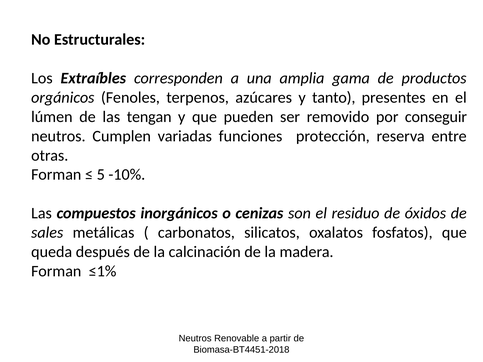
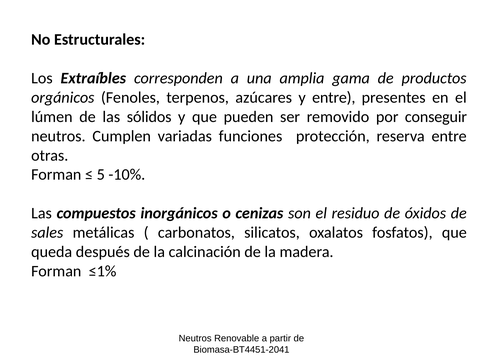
y tanto: tanto -> entre
tengan: tengan -> sólidos
Biomasa-BT4451-2018: Biomasa-BT4451-2018 -> Biomasa-BT4451-2041
